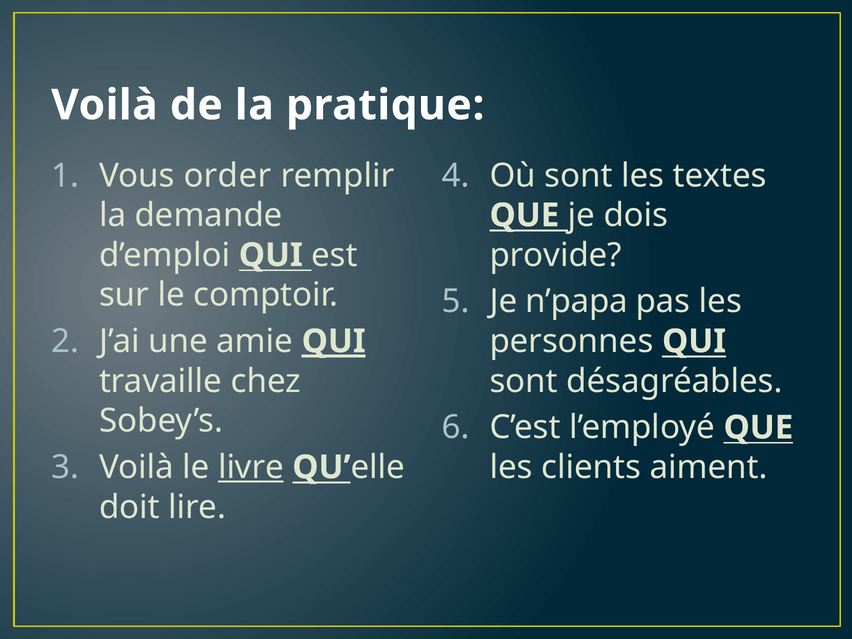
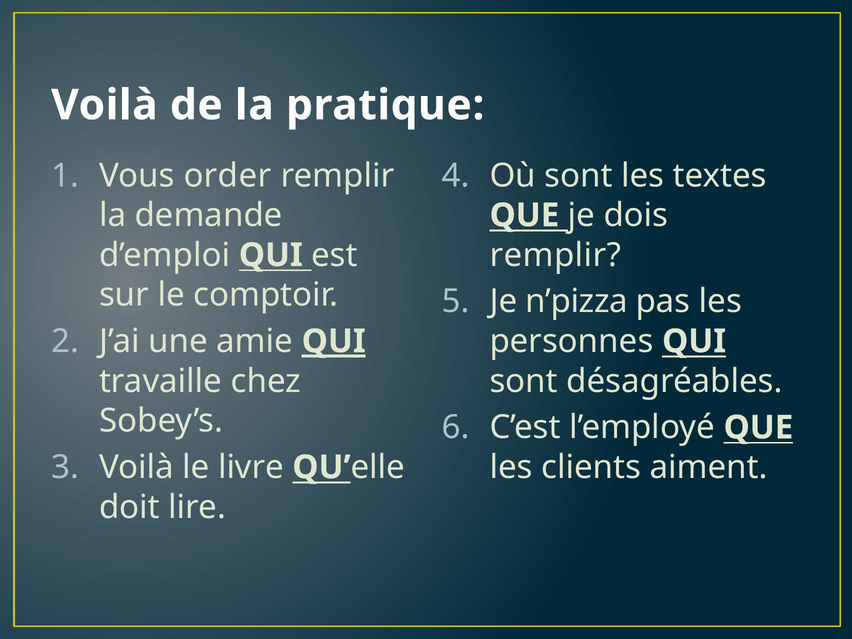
provide at (556, 255): provide -> remplir
n’papa: n’papa -> n’pizza
livre underline: present -> none
